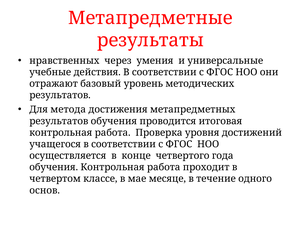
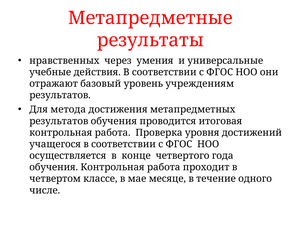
методических: методических -> учреждениям
основ: основ -> числе
